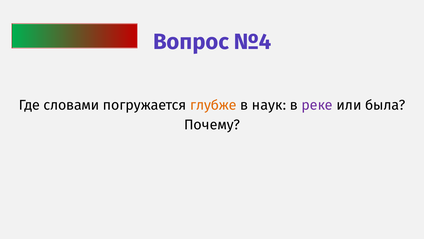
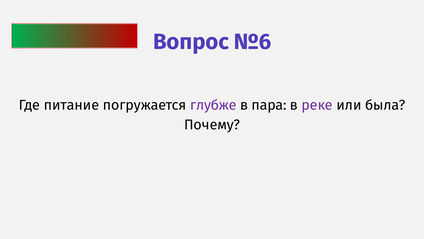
№4: №4 -> №6
словами: словами -> питание
глубже colour: orange -> purple
наук: наук -> пара
